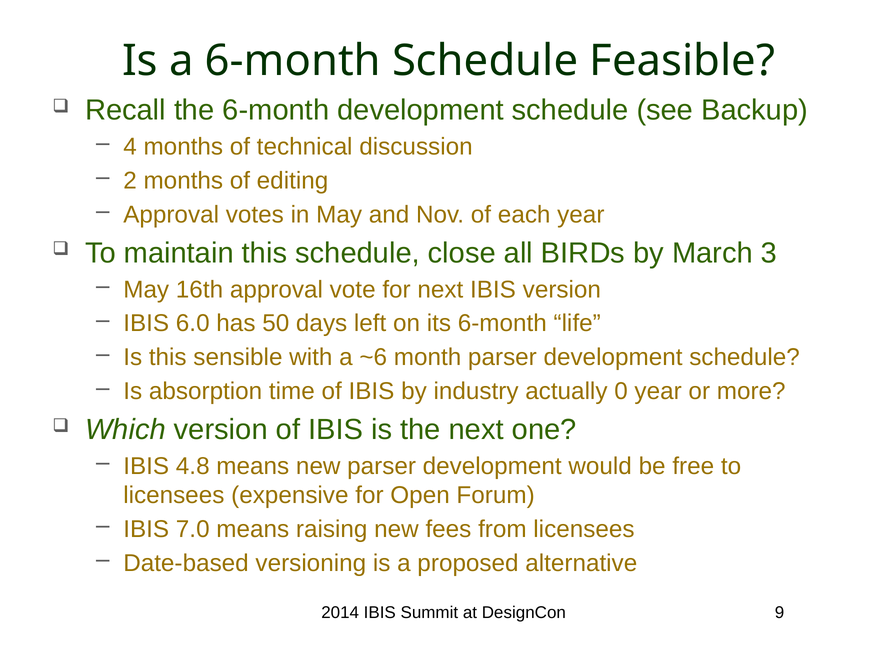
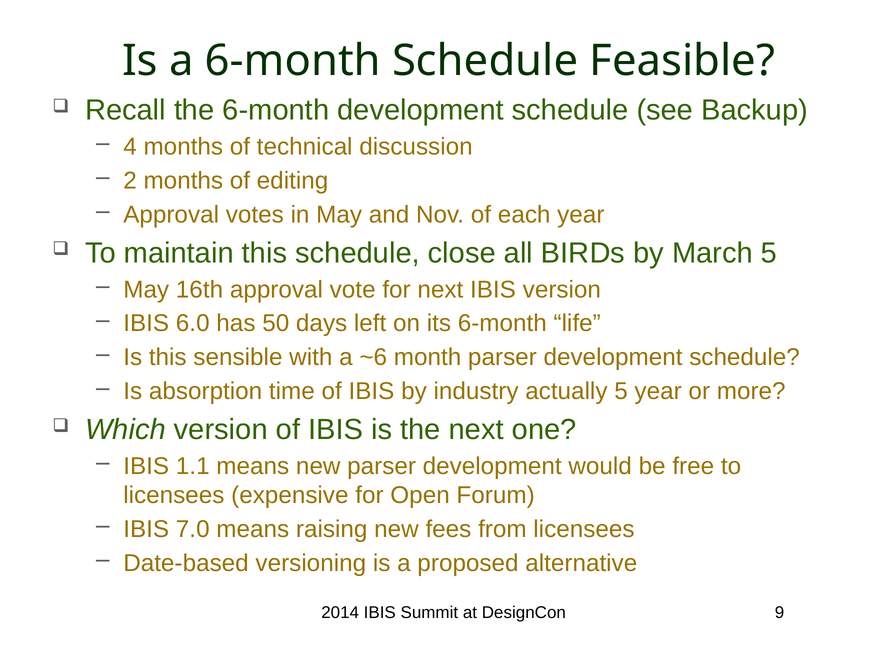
March 3: 3 -> 5
actually 0: 0 -> 5
4.8: 4.8 -> 1.1
